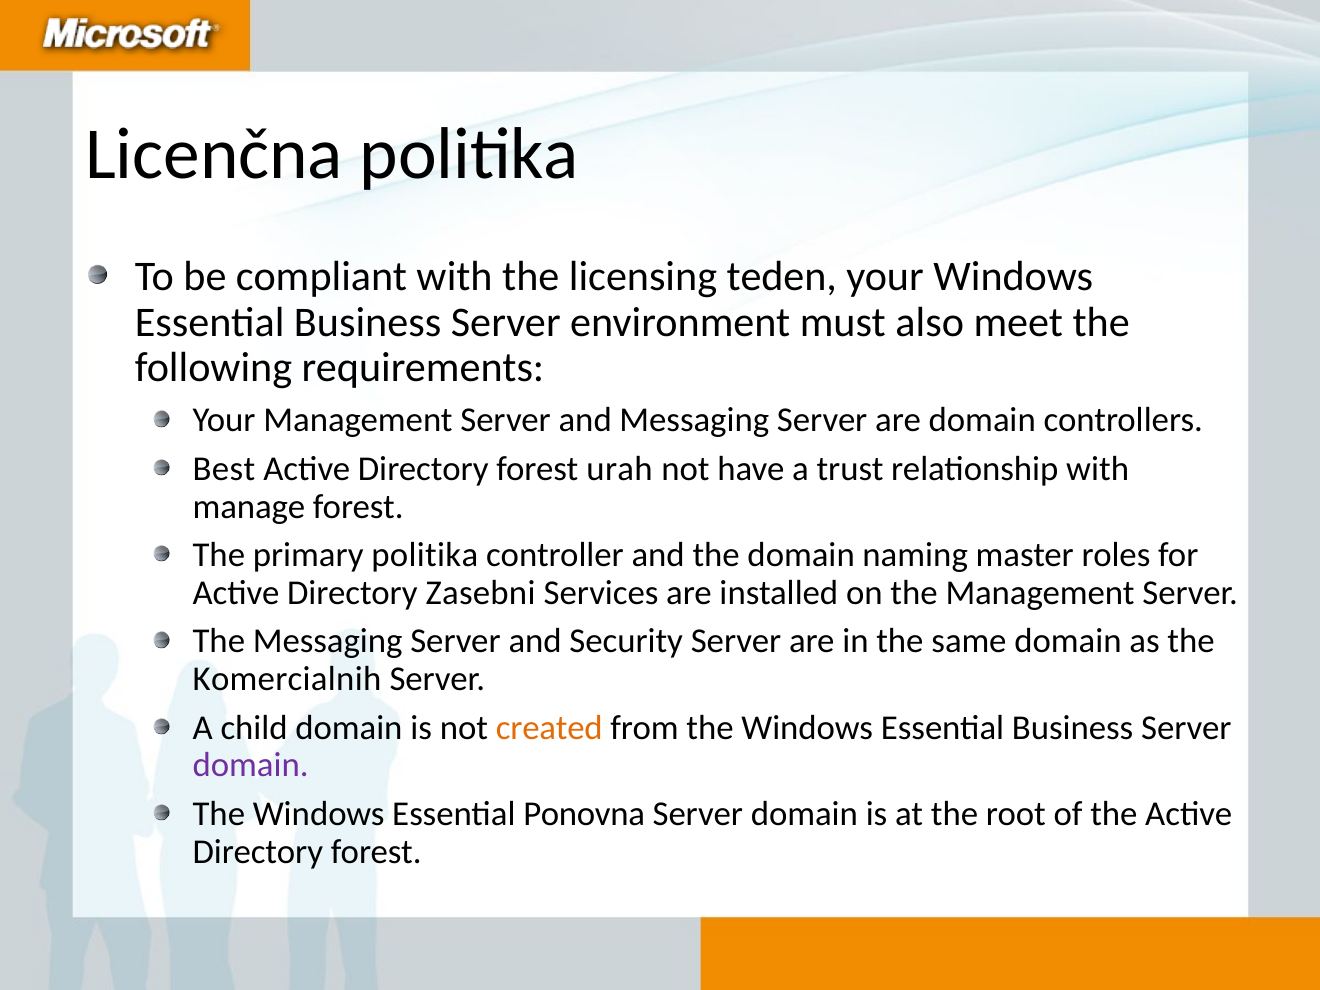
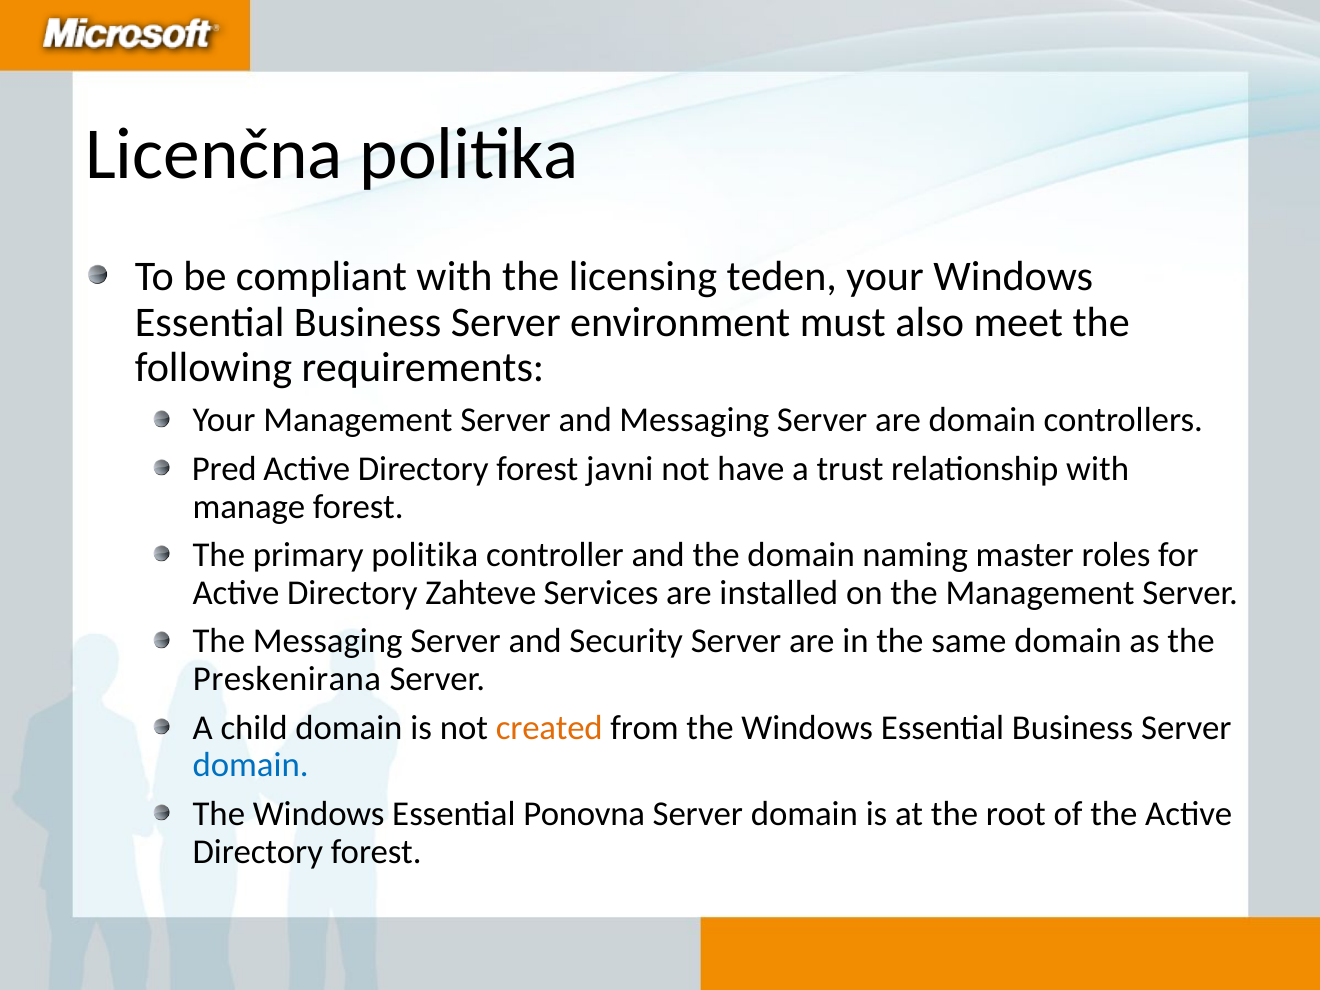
Best: Best -> Pred
urah: urah -> javni
Zasebni: Zasebni -> Zahteve
Komercialnih: Komercialnih -> Preskenirana
domain at (251, 765) colour: purple -> blue
